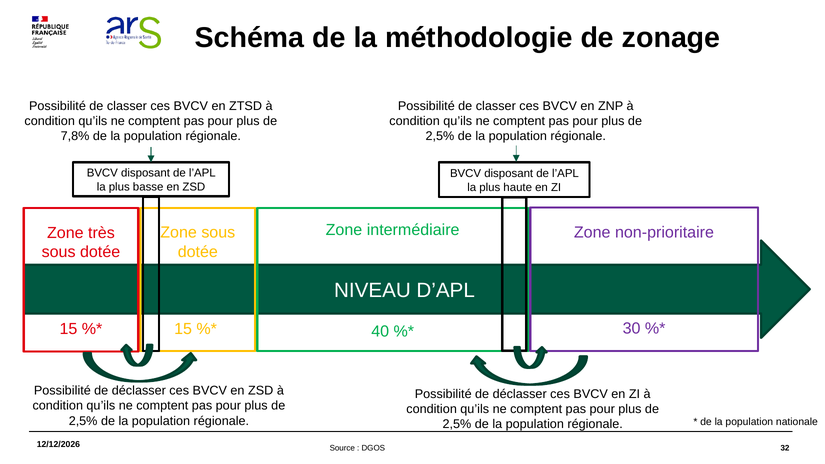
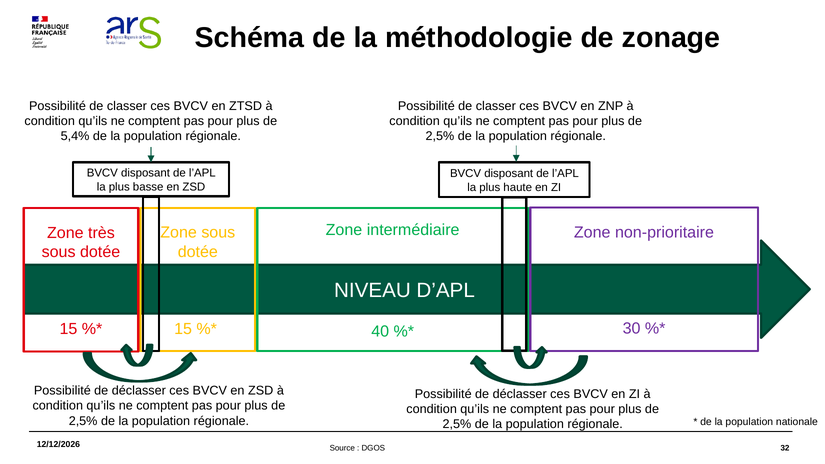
7,8%: 7,8% -> 5,4%
